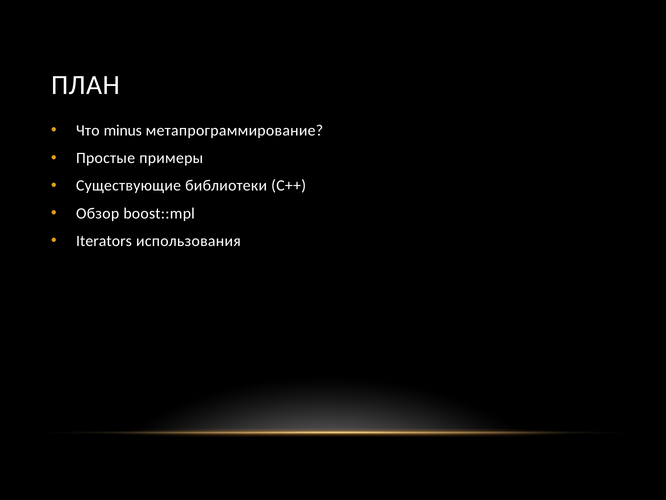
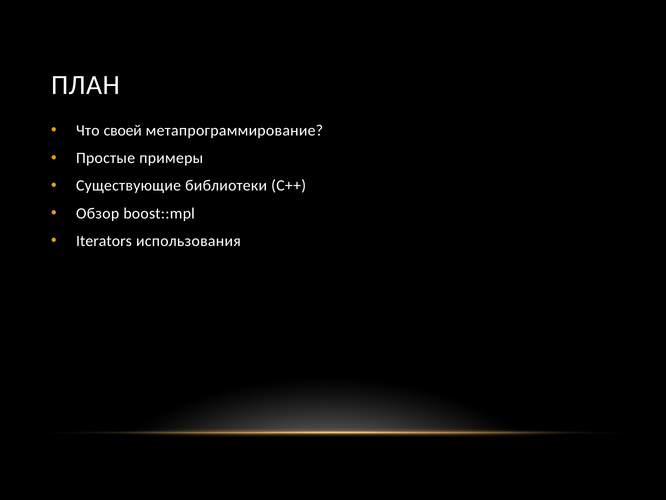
minus: minus -> своей
